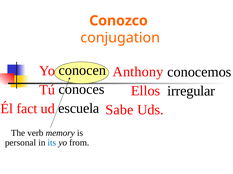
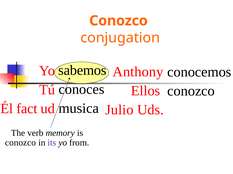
conocen: conocen -> sabemos
irregular at (191, 91): irregular -> conozco
escuela: escuela -> musica
Sabe: Sabe -> Julio
personal at (21, 143): personal -> conozco
its colour: blue -> purple
